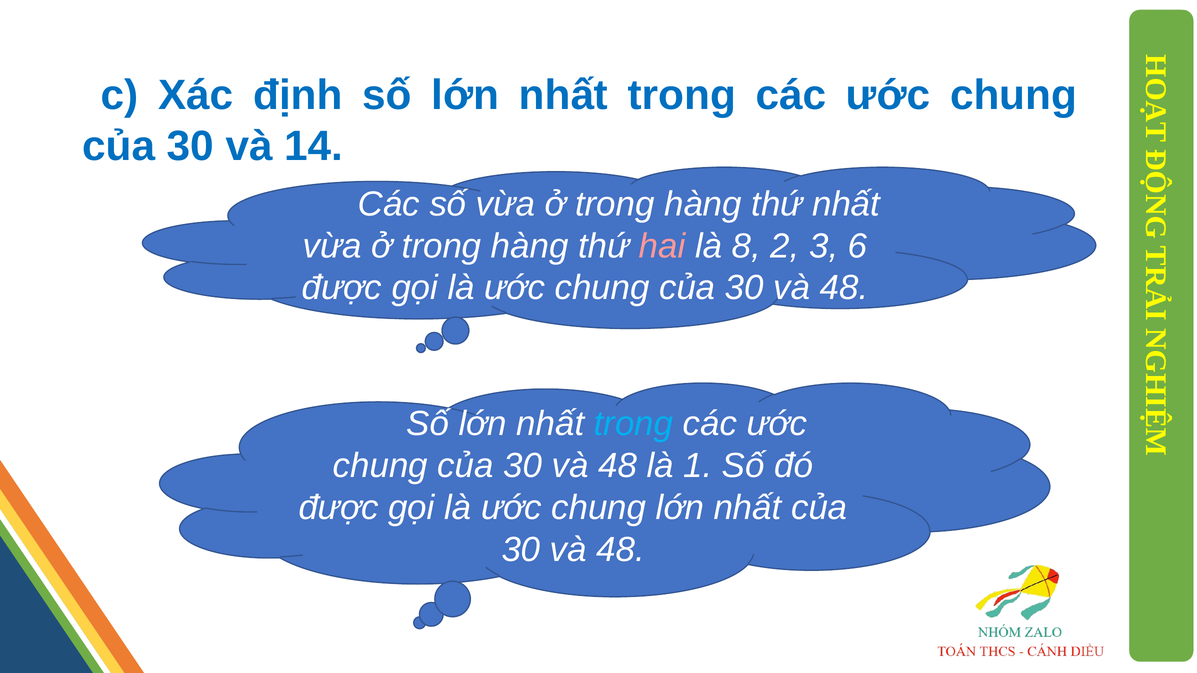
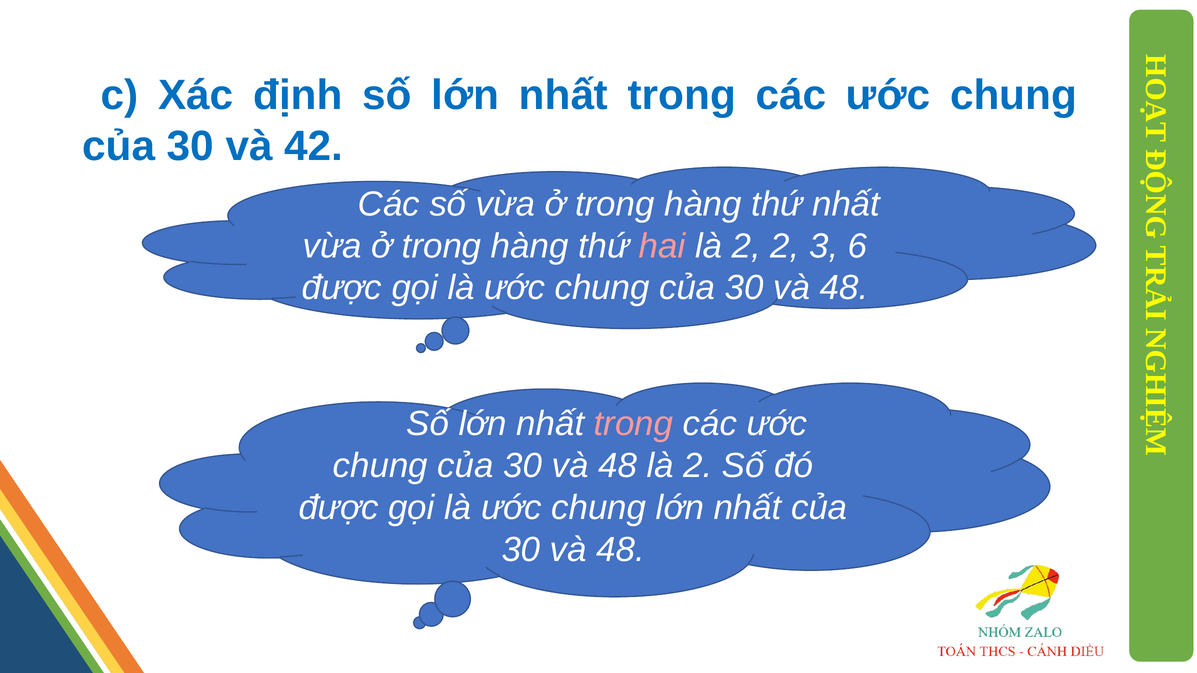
14: 14 -> 42
8 at (746, 246): 8 -> 2
trong at (634, 424) colour: light blue -> pink
48 là 1: 1 -> 2
